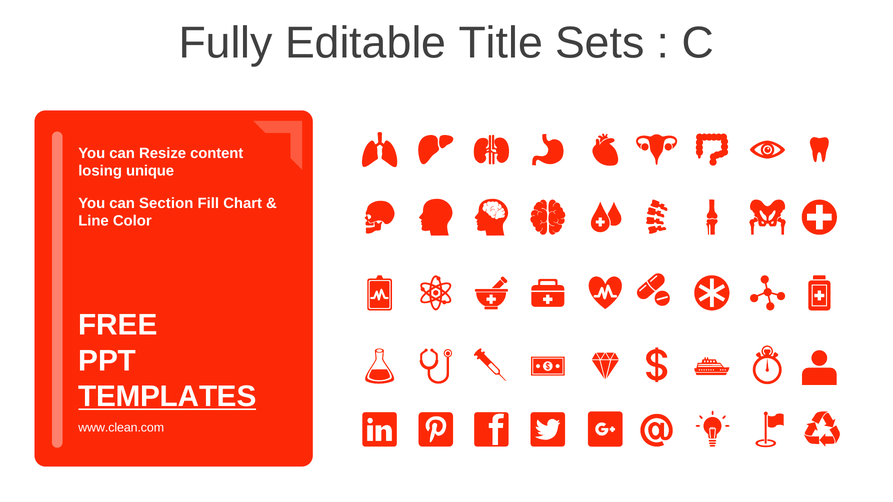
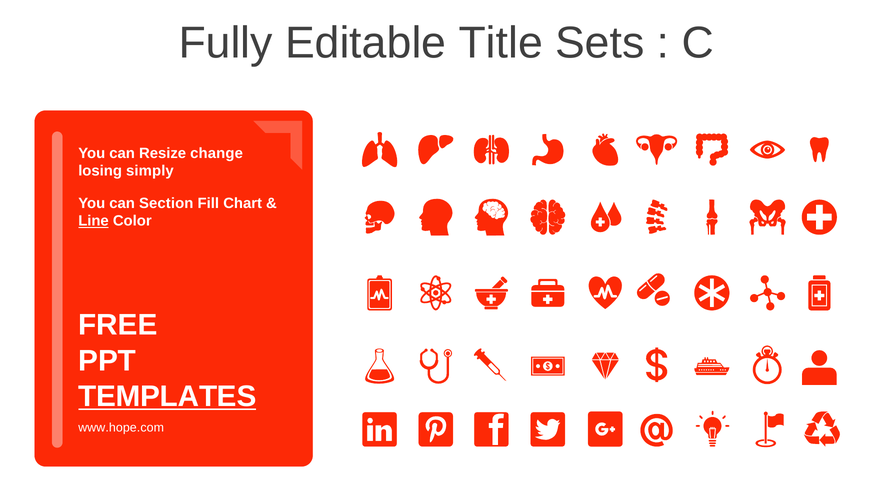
content: content -> change
unique: unique -> simply
Line underline: none -> present
www.clean.com: www.clean.com -> www.hope.com
